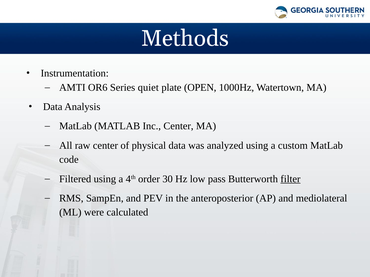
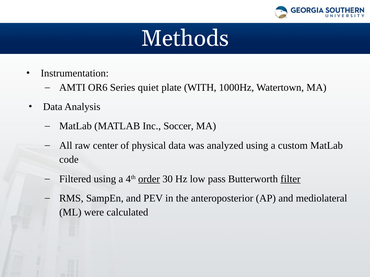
OPEN: OPEN -> WITH
Inc Center: Center -> Soccer
order underline: none -> present
